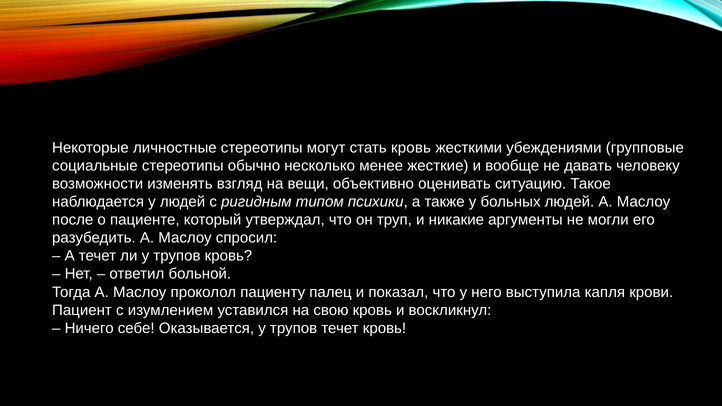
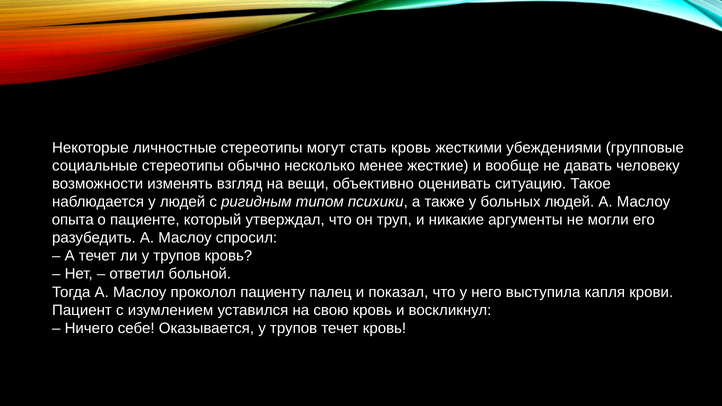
после: после -> опыта
